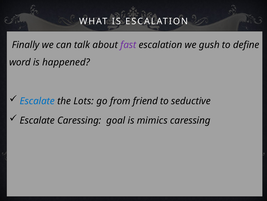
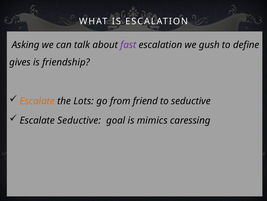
Finally: Finally -> Asking
word: word -> gives
happened: happened -> friendship
Escalate at (37, 101) colour: blue -> orange
Escalate Caressing: Caressing -> Seductive
